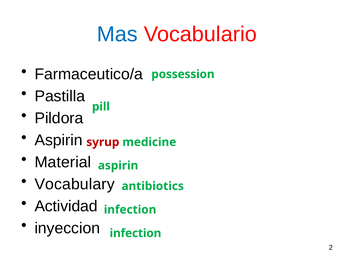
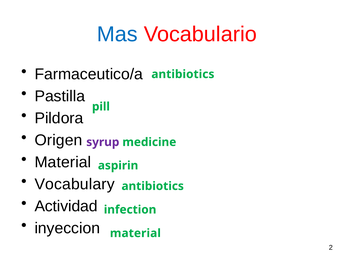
possession at (183, 74): possession -> antibiotics
Aspirin at (59, 140): Aspirin -> Origen
syrup colour: red -> purple
infection at (135, 234): infection -> material
